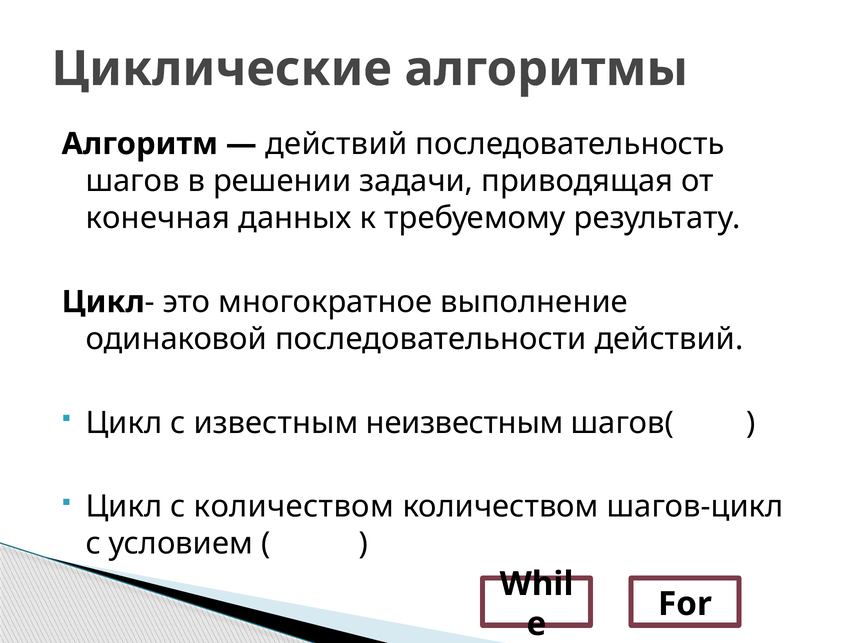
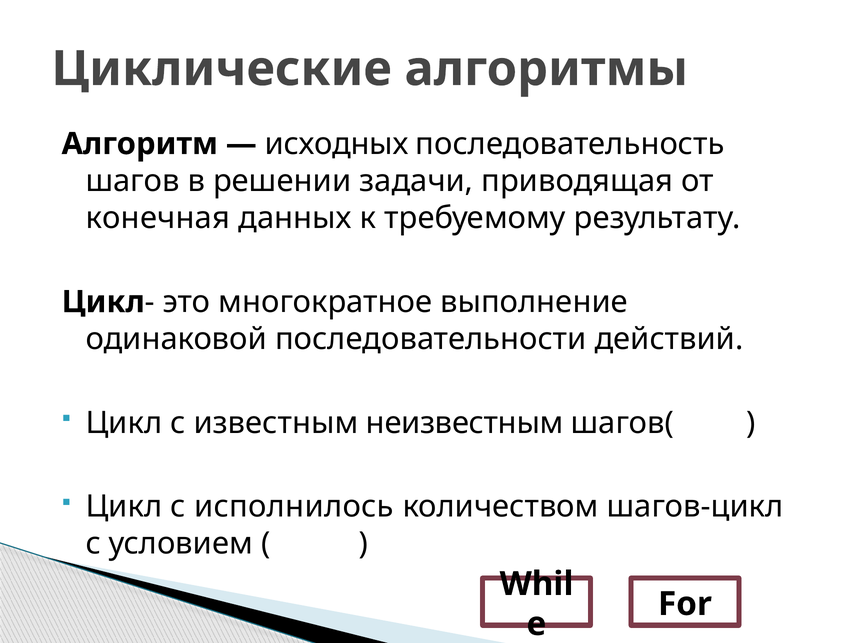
действий at (336, 144): действий -> исходных
с количеством: количеством -> исполнилось
